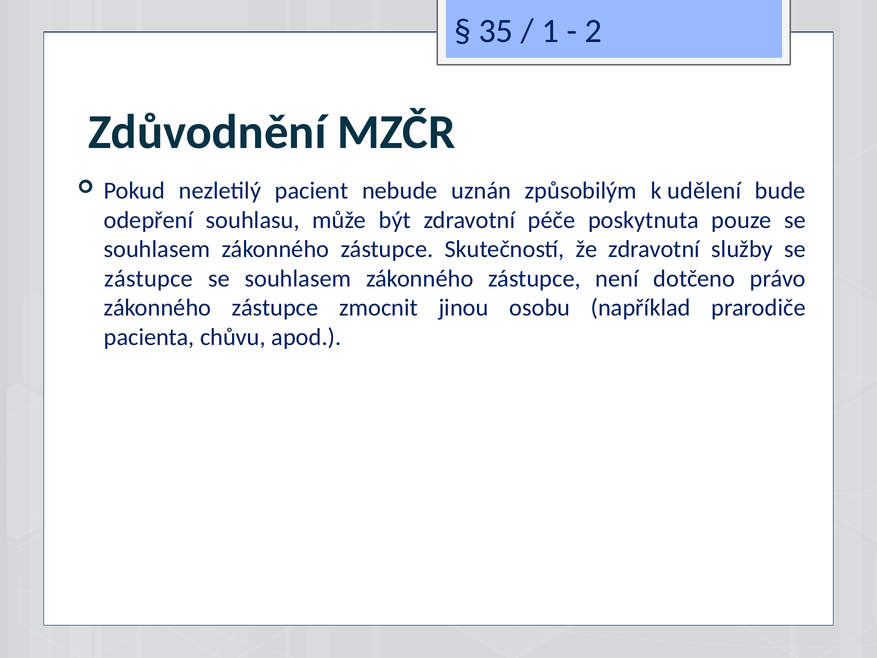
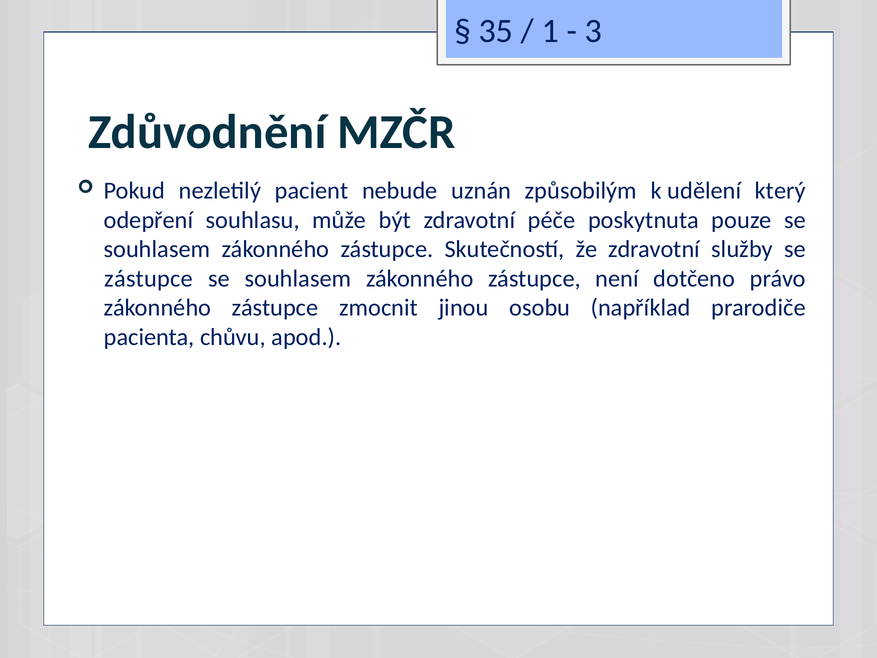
2: 2 -> 3
bude: bude -> který
